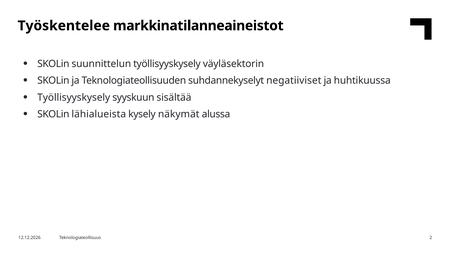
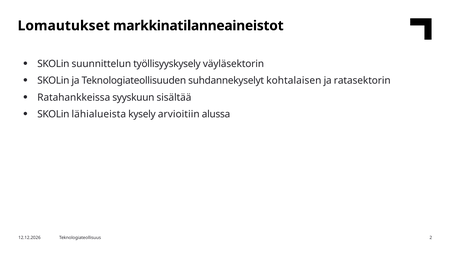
Työskentelee: Työskentelee -> Lomautukset
negatiiviset: negatiiviset -> kohtalaisen
huhtikuussa: huhtikuussa -> ratasektorin
Työllisyyskysely at (74, 98): Työllisyyskysely -> Ratahankkeissa
näkymät: näkymät -> arvioitiin
